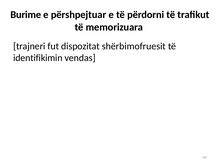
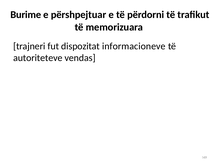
shërbimofruesit: shërbimofruesit -> informacioneve
identifikimin: identifikimin -> autoriteteve
